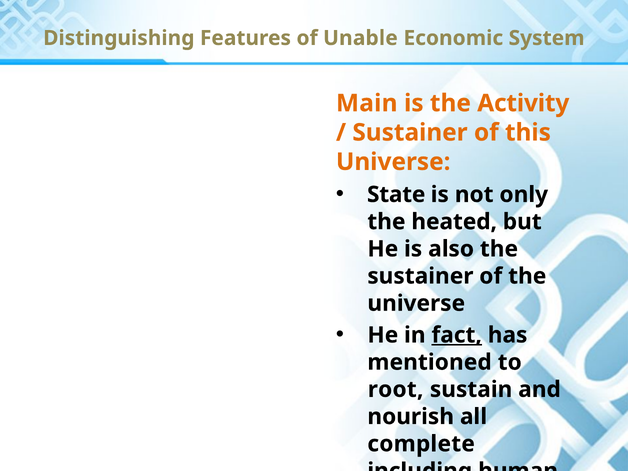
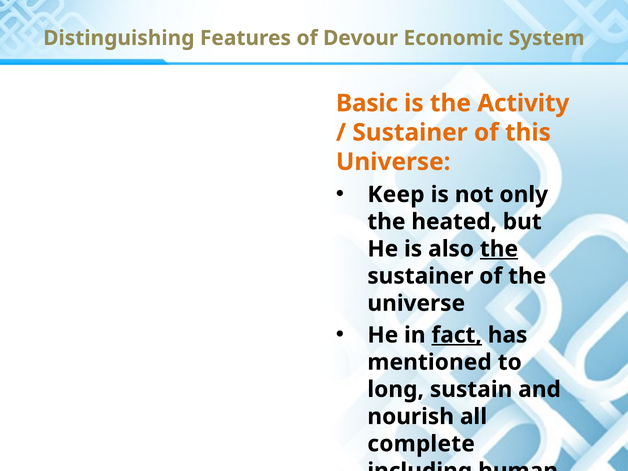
Unable: Unable -> Devour
Main: Main -> Basic
State: State -> Keep
the at (499, 249) underline: none -> present
root: root -> long
